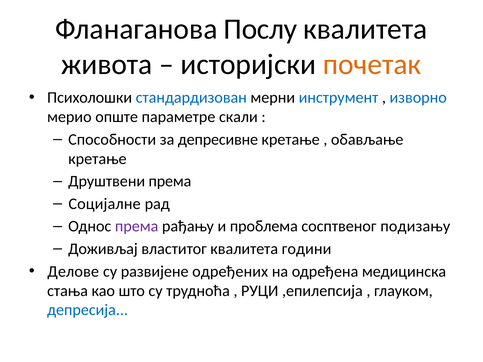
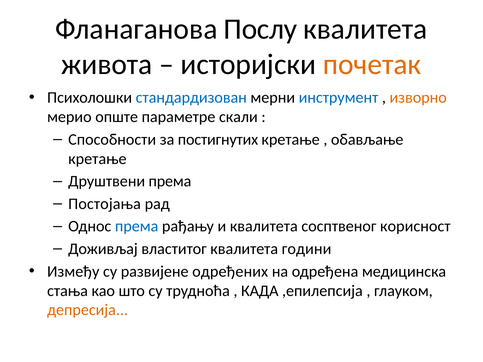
изворно colour: blue -> orange
депресивне: депресивне -> постигнутих
Социјалне: Социјалне -> Постојања
према at (137, 227) colour: purple -> blue
и проблема: проблема -> квалитета
подизању: подизању -> корисност
Делове: Делове -> Између
РУЦИ: РУЦИ -> КАДА
депресија colour: blue -> orange
